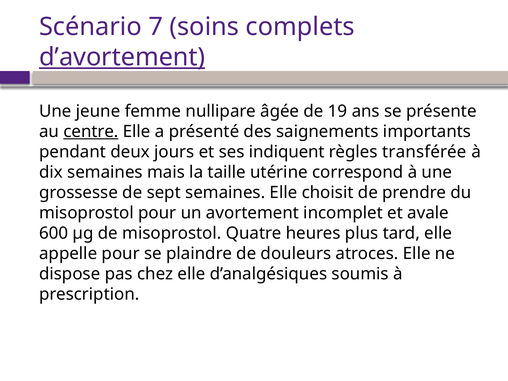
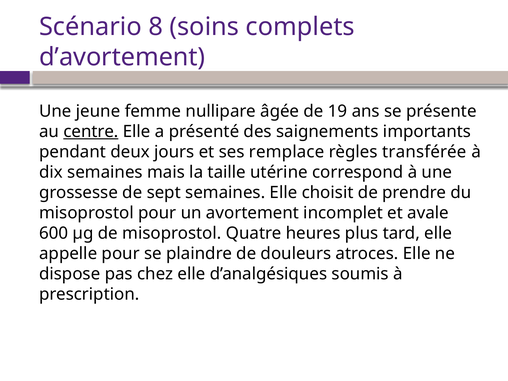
7: 7 -> 8
d’avortement underline: present -> none
indiquent: indiquent -> remplace
